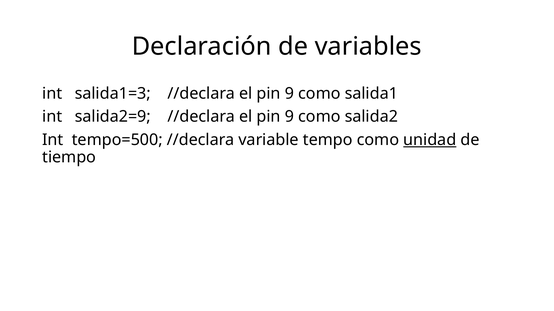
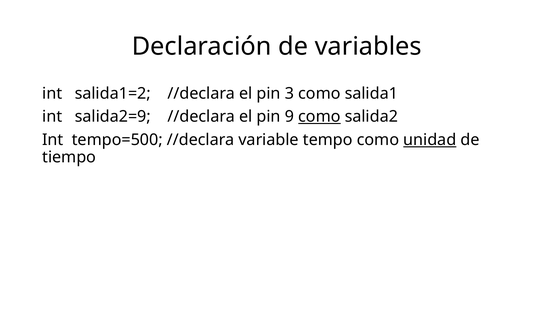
salida1=3: salida1=3 -> salida1=2
9 at (289, 94): 9 -> 3
como at (319, 117) underline: none -> present
